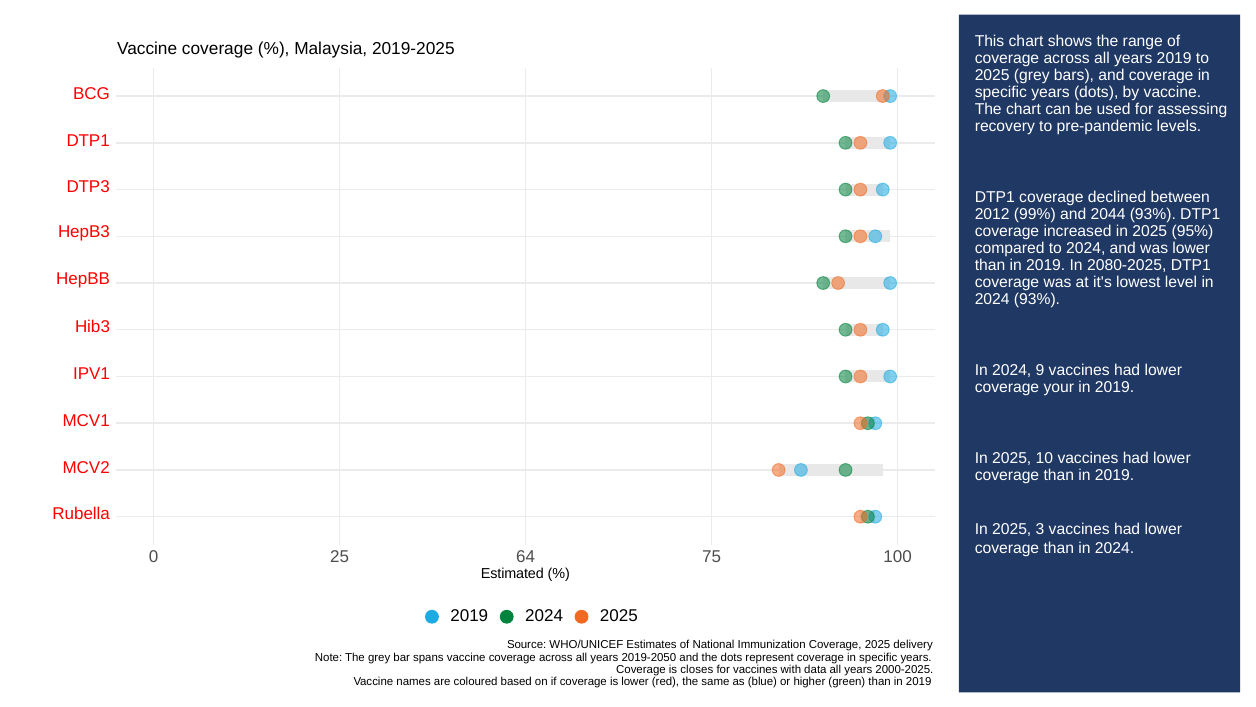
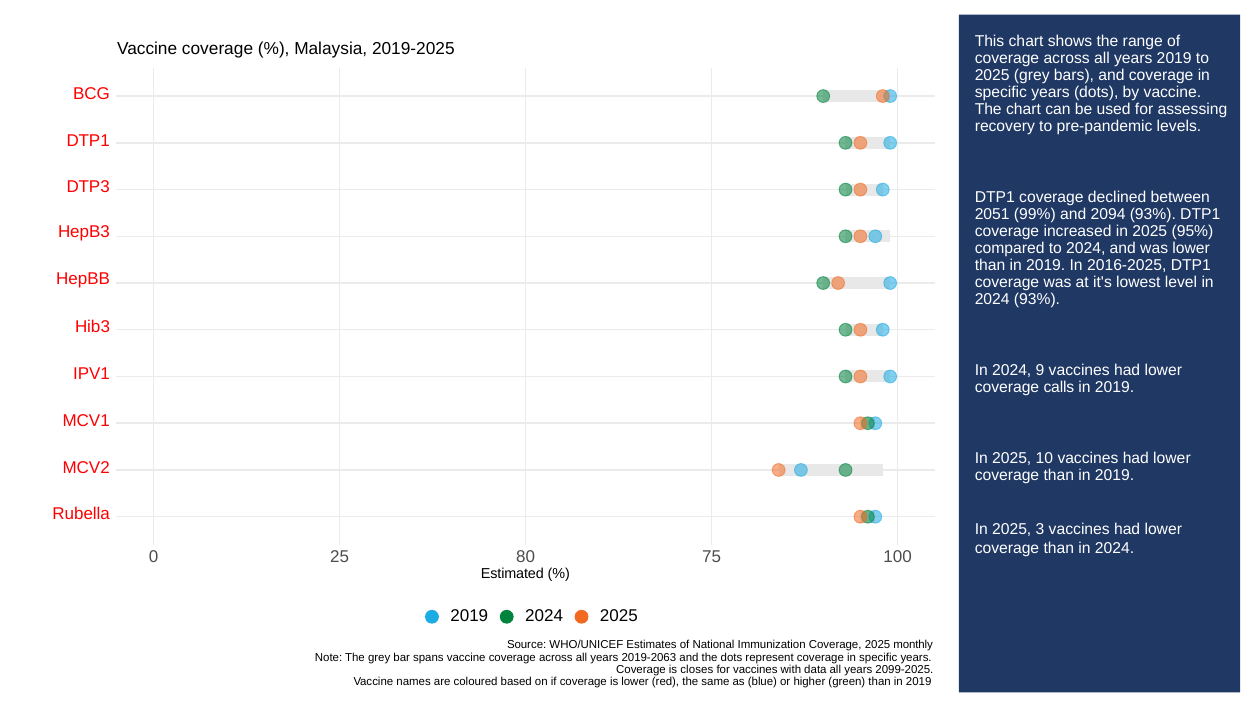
2012: 2012 -> 2051
2044: 2044 -> 2094
2080-2025: 2080-2025 -> 2016-2025
your: your -> calls
64: 64 -> 80
delivery: delivery -> monthly
2019-2050: 2019-2050 -> 2019-2063
2000-2025: 2000-2025 -> 2099-2025
